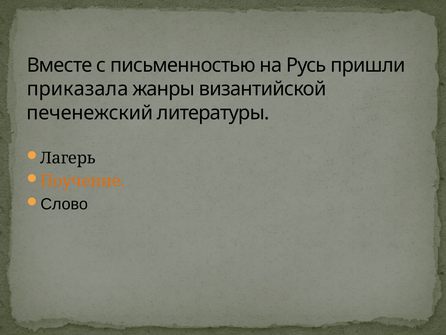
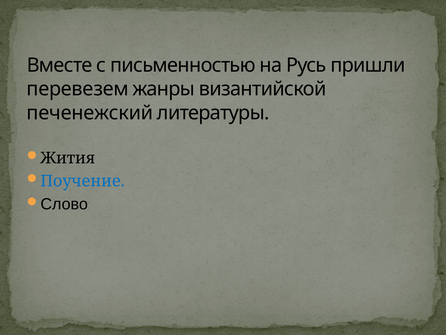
приказала: приказала -> перевезем
Лагерь: Лагерь -> Жития
Поучение colour: orange -> blue
